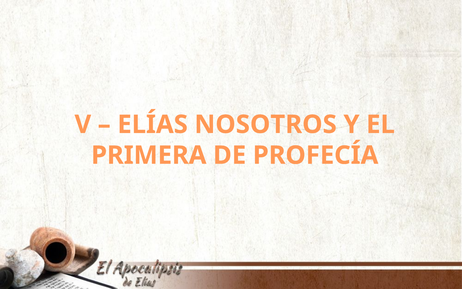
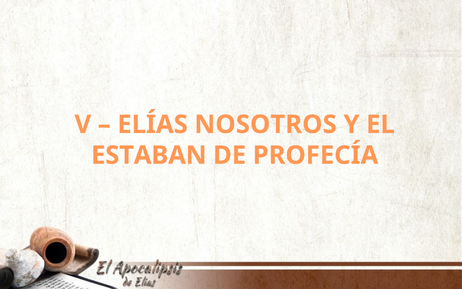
PRIMERA: PRIMERA -> ESTABAN
